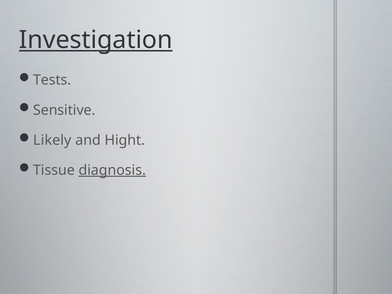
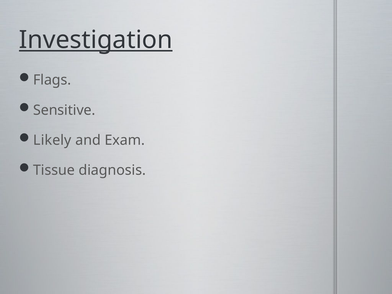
Tests: Tests -> Flags
Hight: Hight -> Exam
diagnosis underline: present -> none
